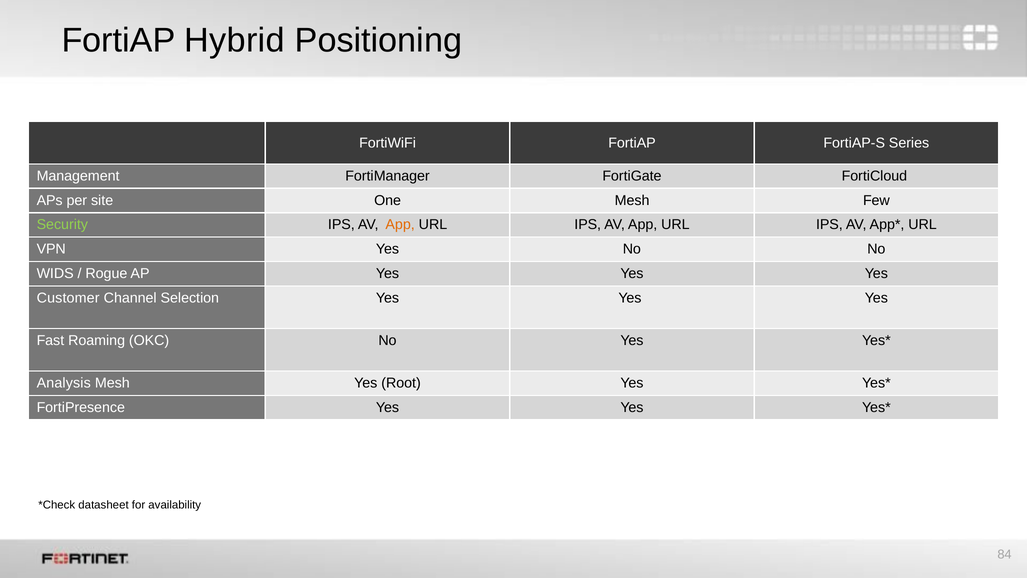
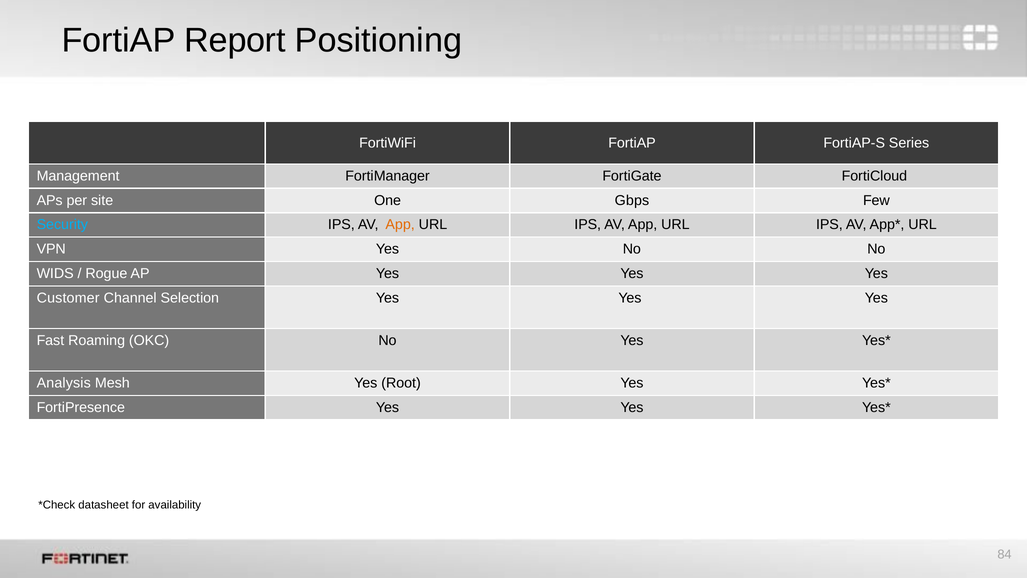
Hybrid: Hybrid -> Report
One Mesh: Mesh -> Gbps
Security colour: light green -> light blue
